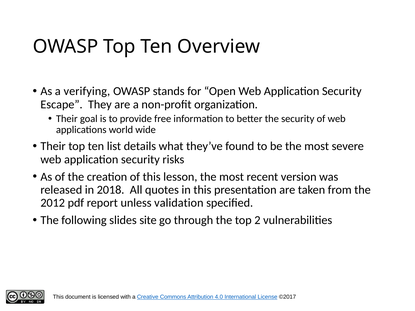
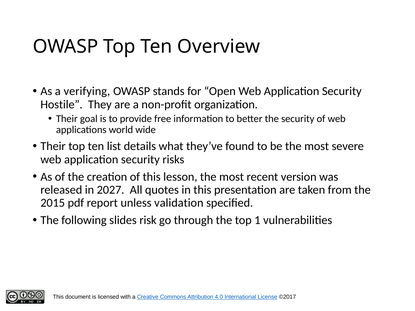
Escape: Escape -> Hostile
2018: 2018 -> 2027
2012: 2012 -> 2015
site: site -> risk
2: 2 -> 1
